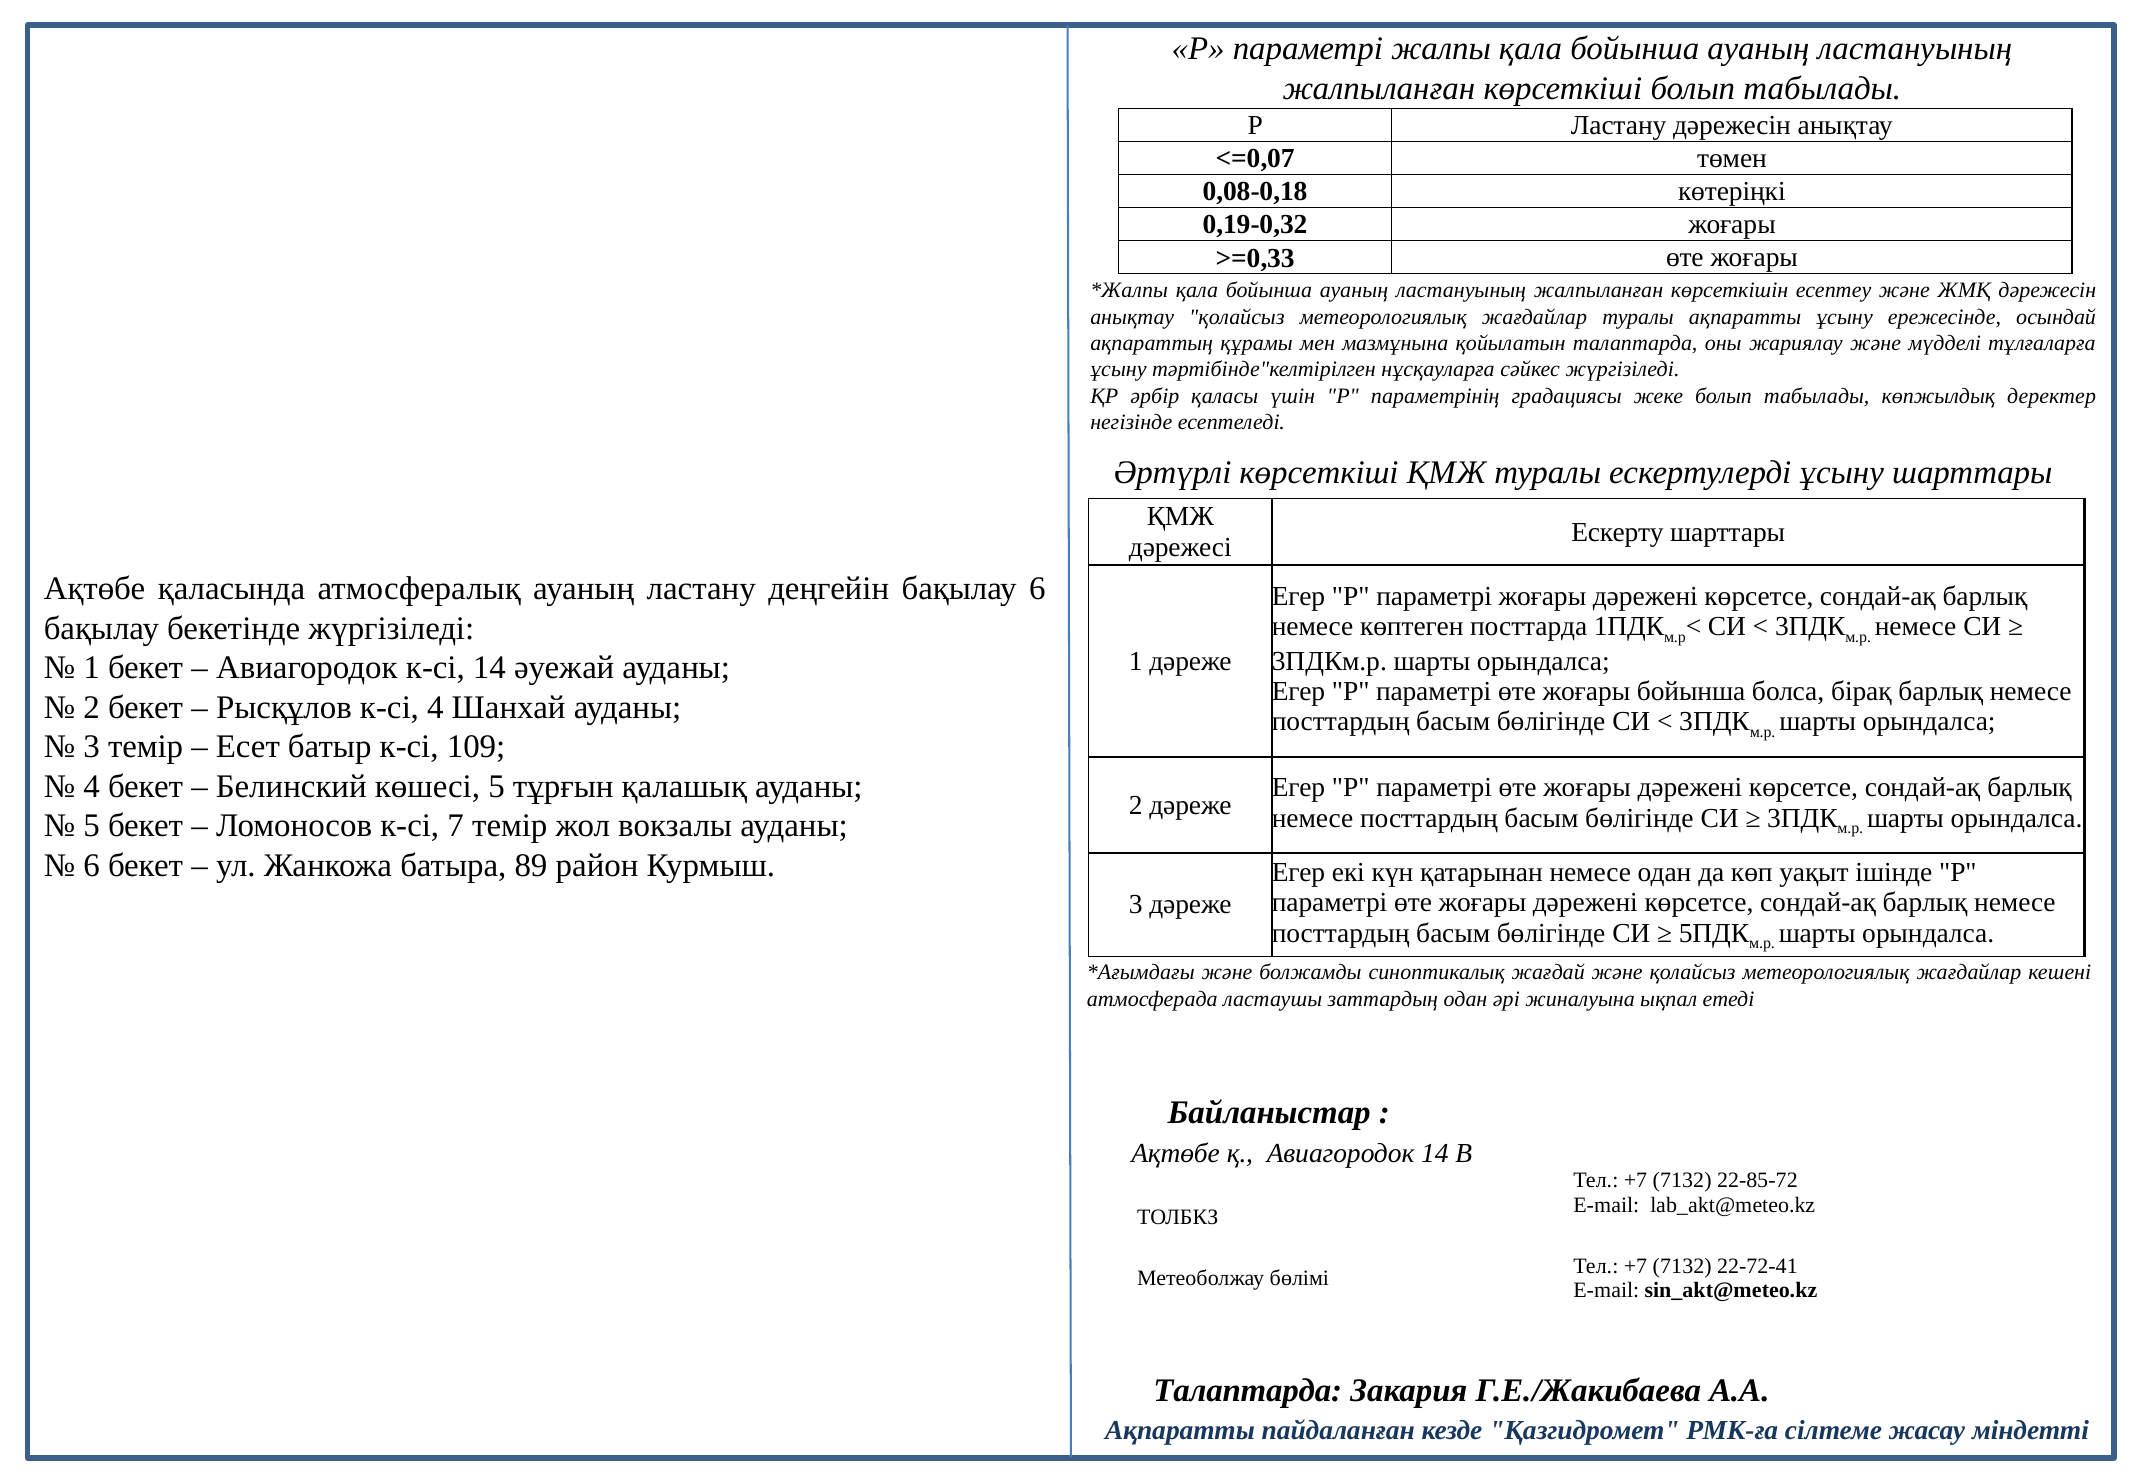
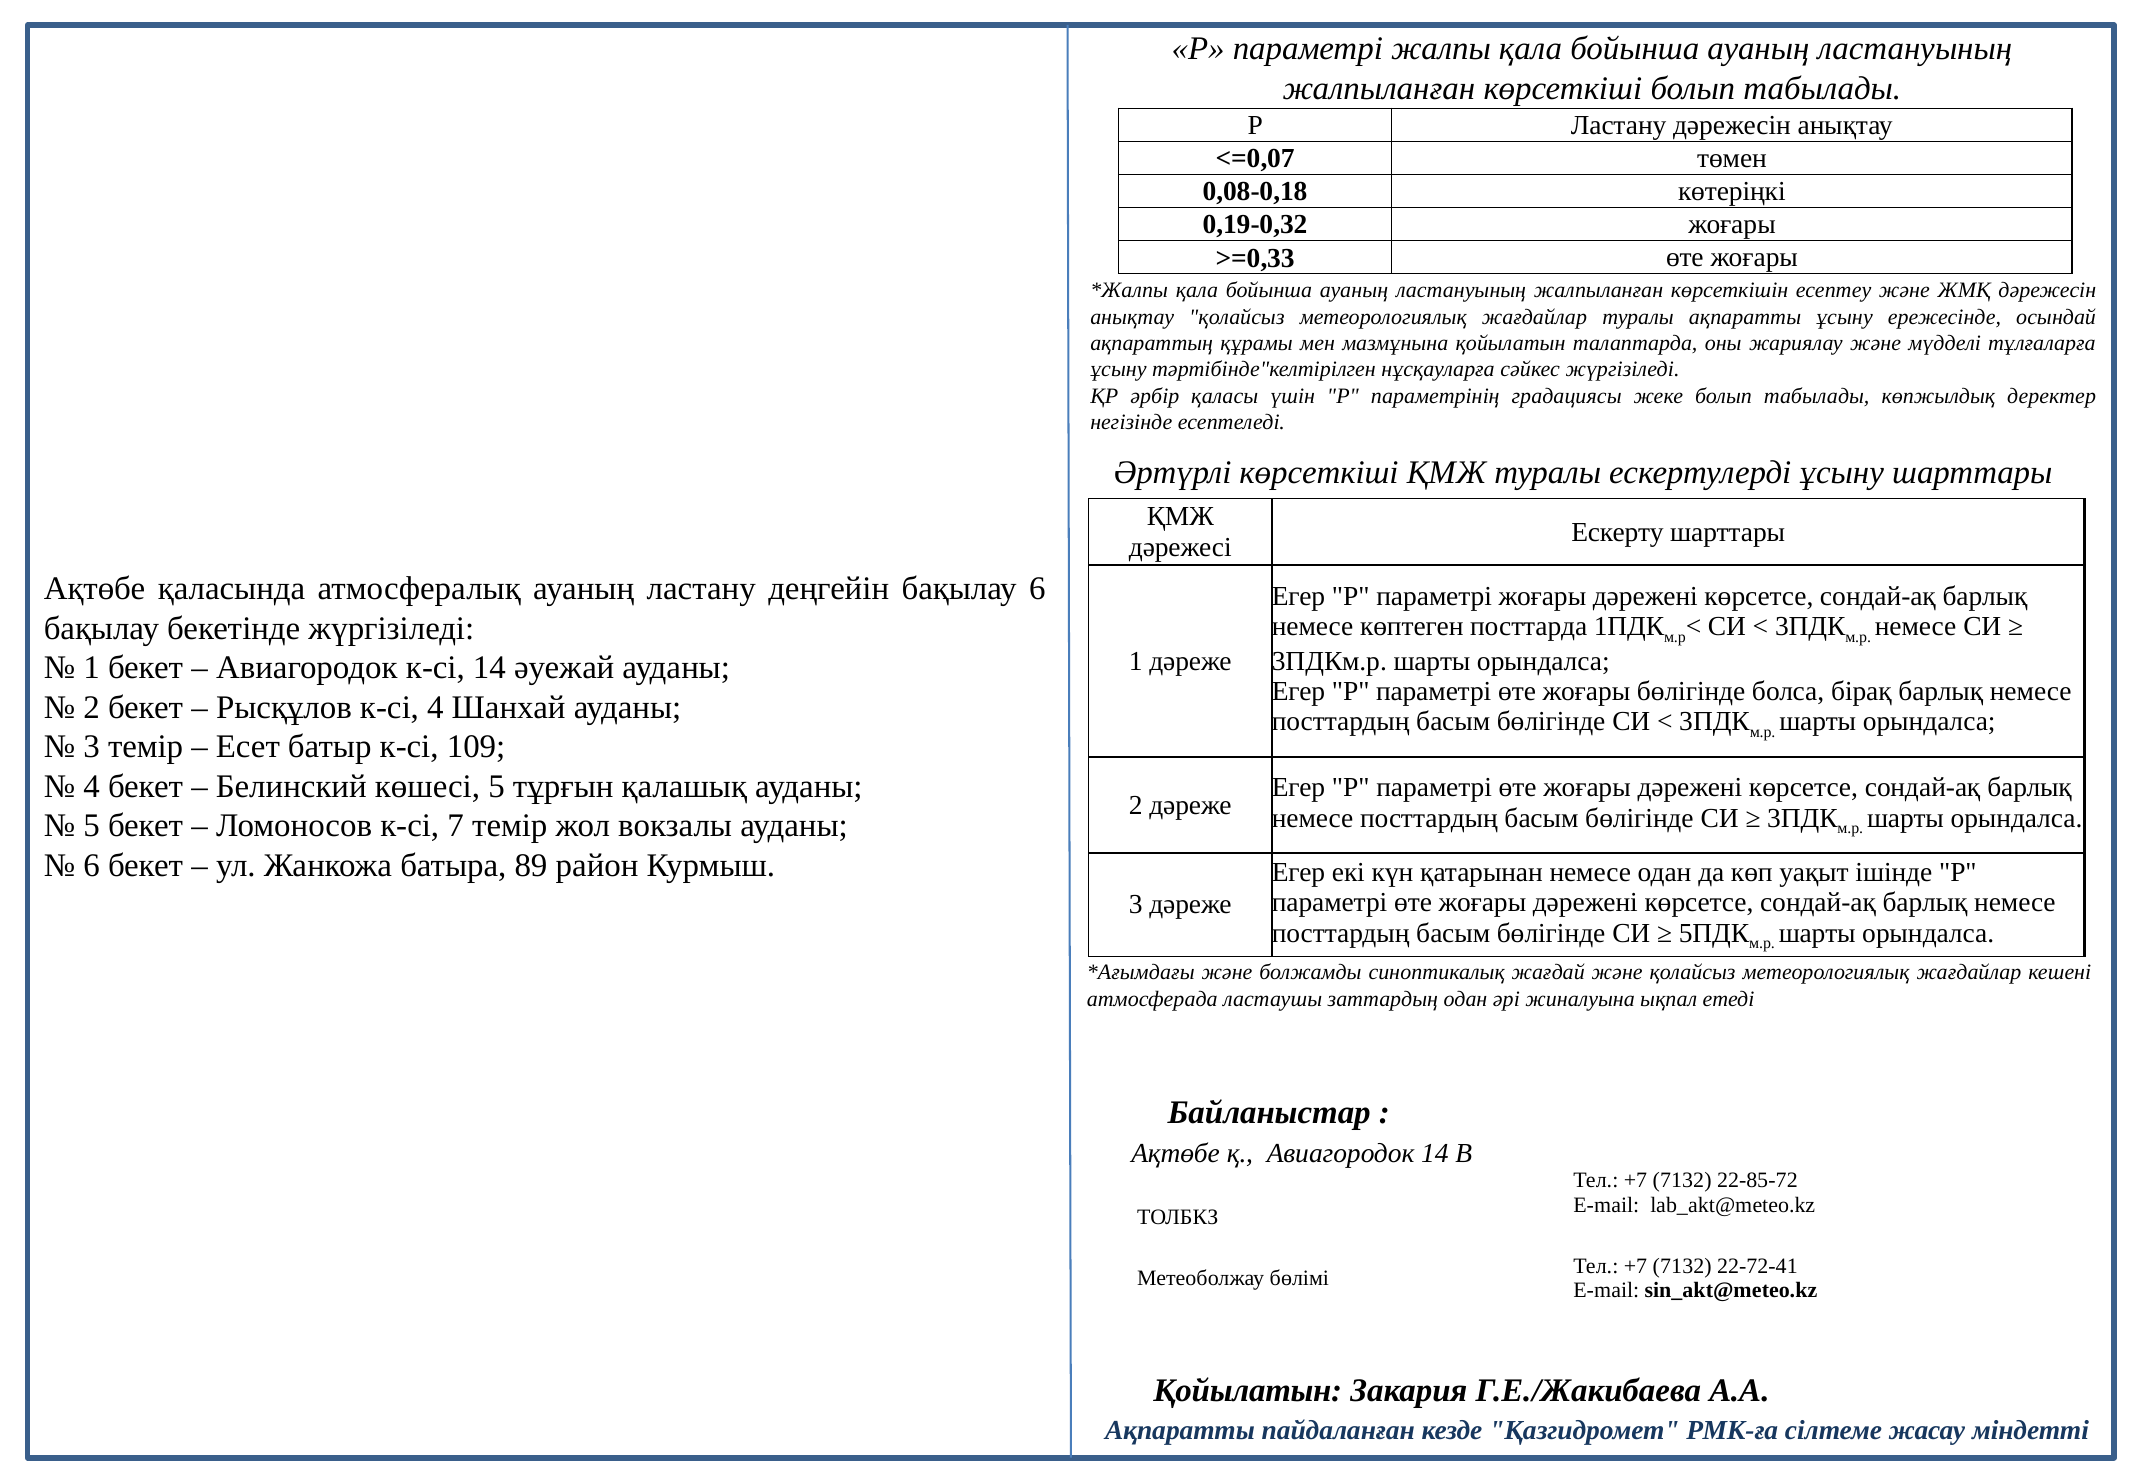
жоғары бойынша: бойынша -> бөлігінде
Талаптарда at (1248, 1391): Талаптарда -> Қойылатын
